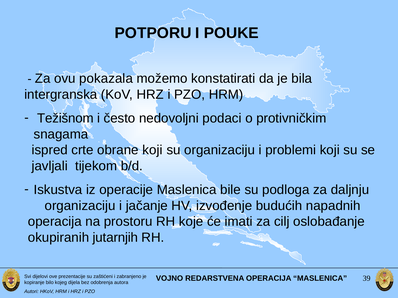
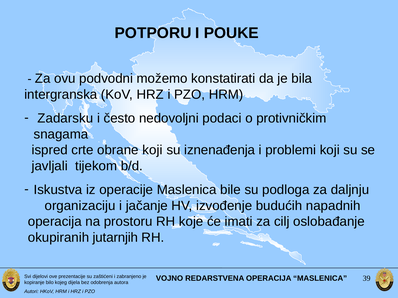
pokazala: pokazala -> podvodni
Težišnom: Težišnom -> Zadarsku
su organizaciju: organizaciju -> iznenađenja
